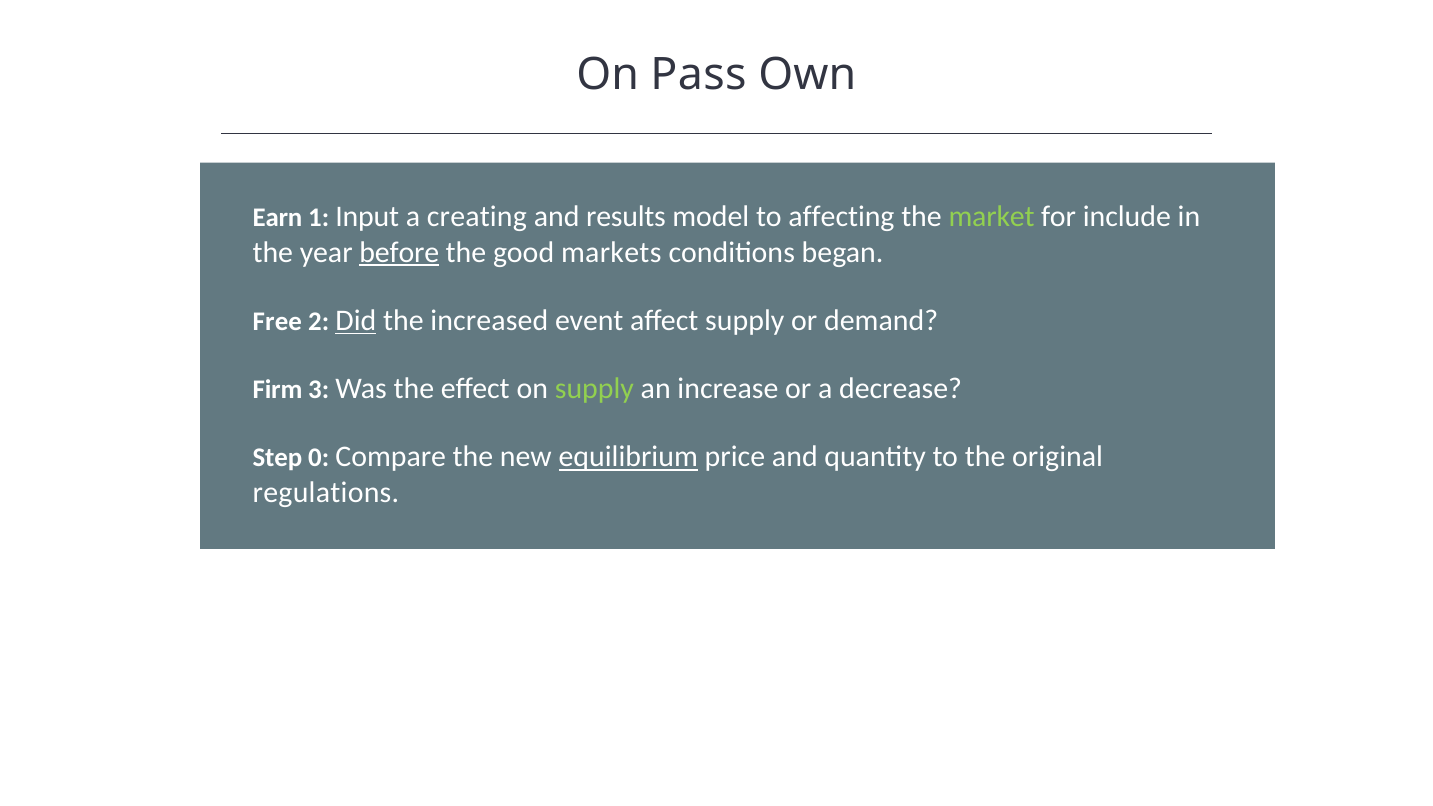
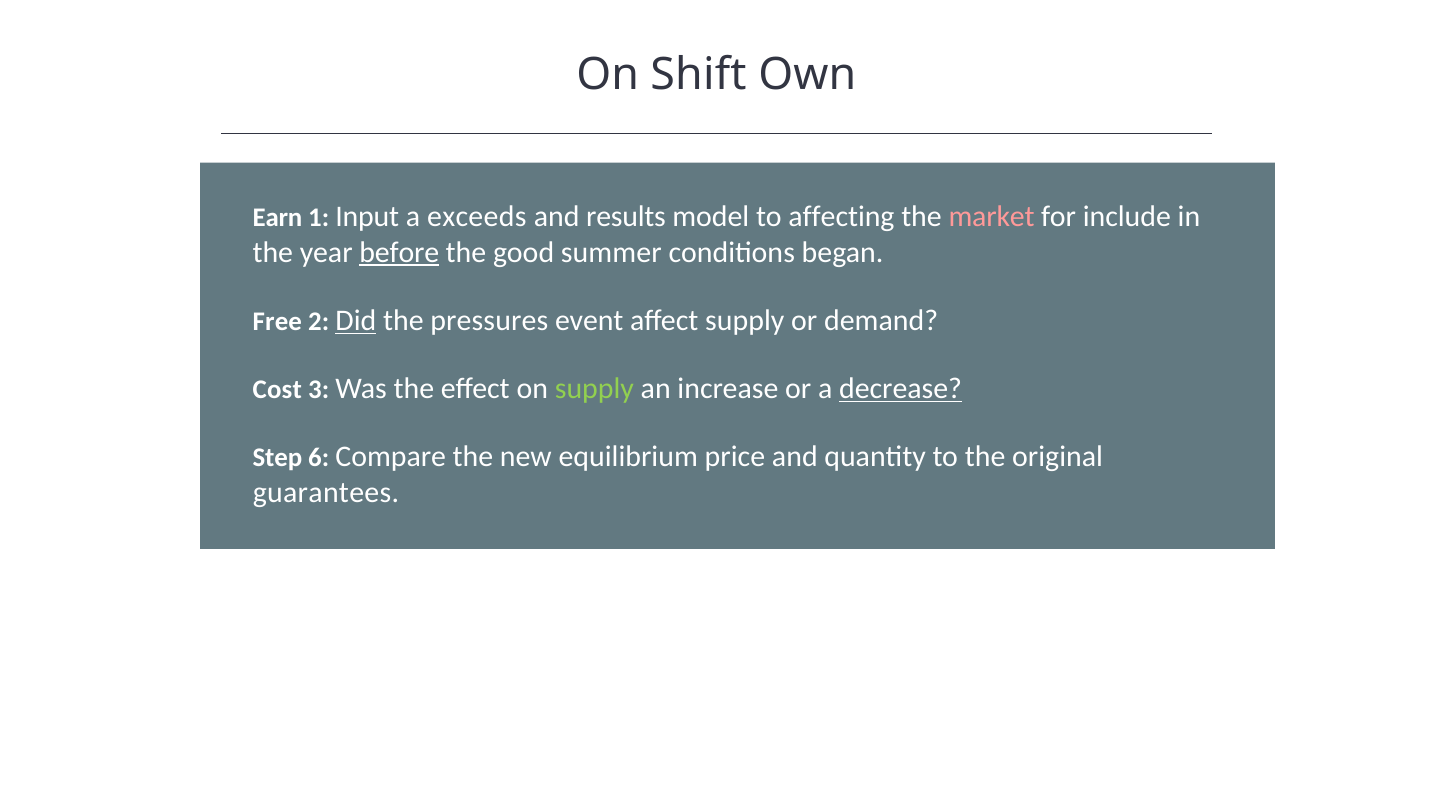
Pass: Pass -> Shift
creating: creating -> exceeds
market colour: light green -> pink
markets: markets -> summer
increased: increased -> pressures
Firm: Firm -> Cost
decrease underline: none -> present
0: 0 -> 6
equilibrium underline: present -> none
regulations: regulations -> guarantees
